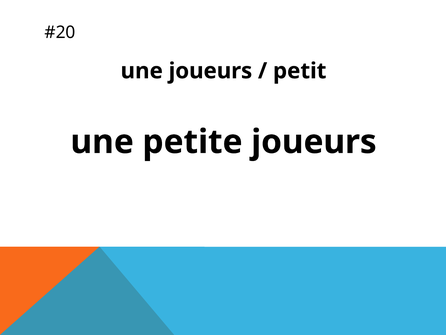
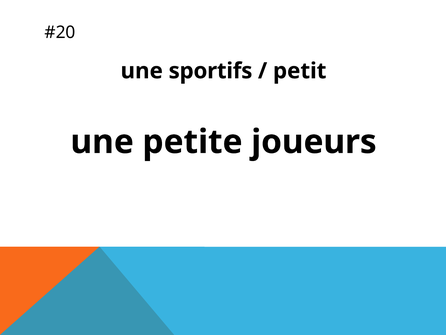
une joueurs: joueurs -> sportifs
